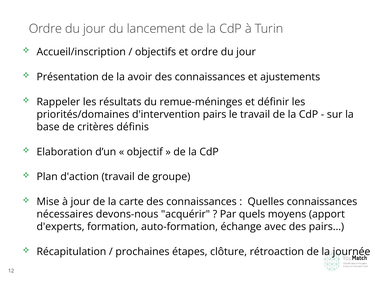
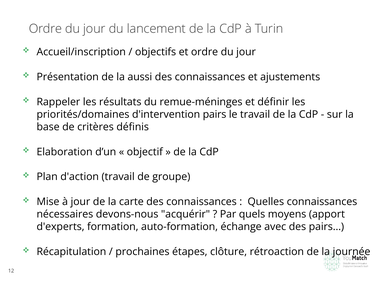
avoir: avoir -> aussi
